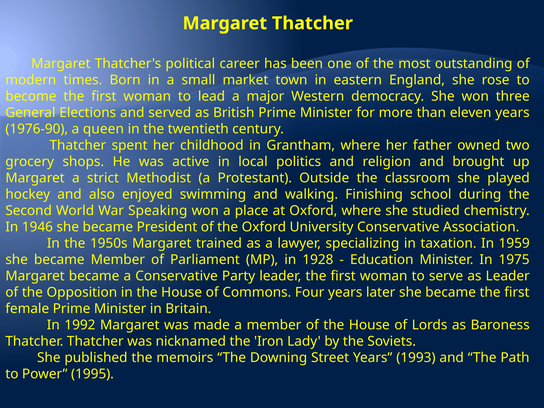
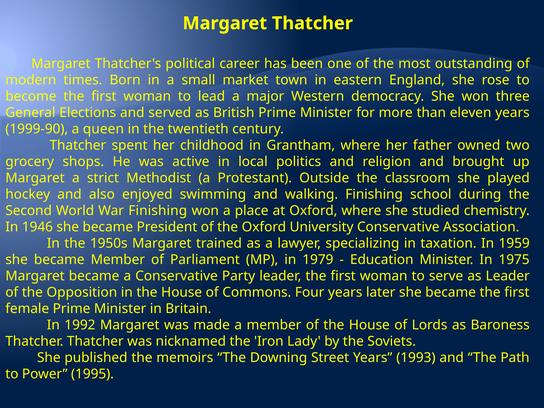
1976-90: 1976-90 -> 1999-90
War Speaking: Speaking -> Finishing
1928: 1928 -> 1979
